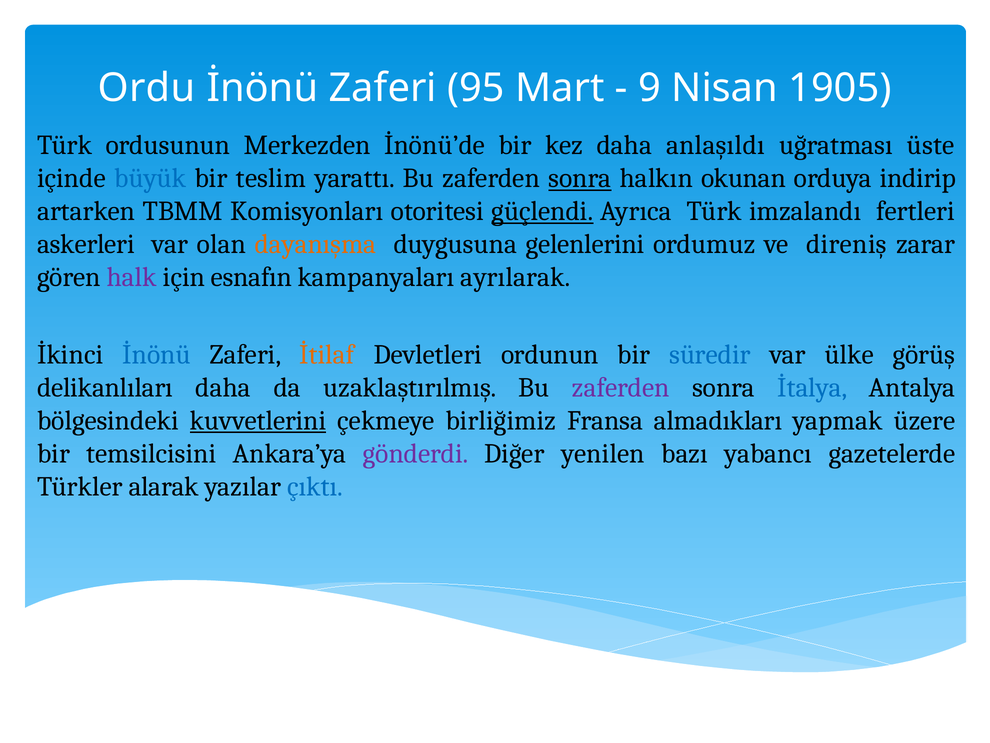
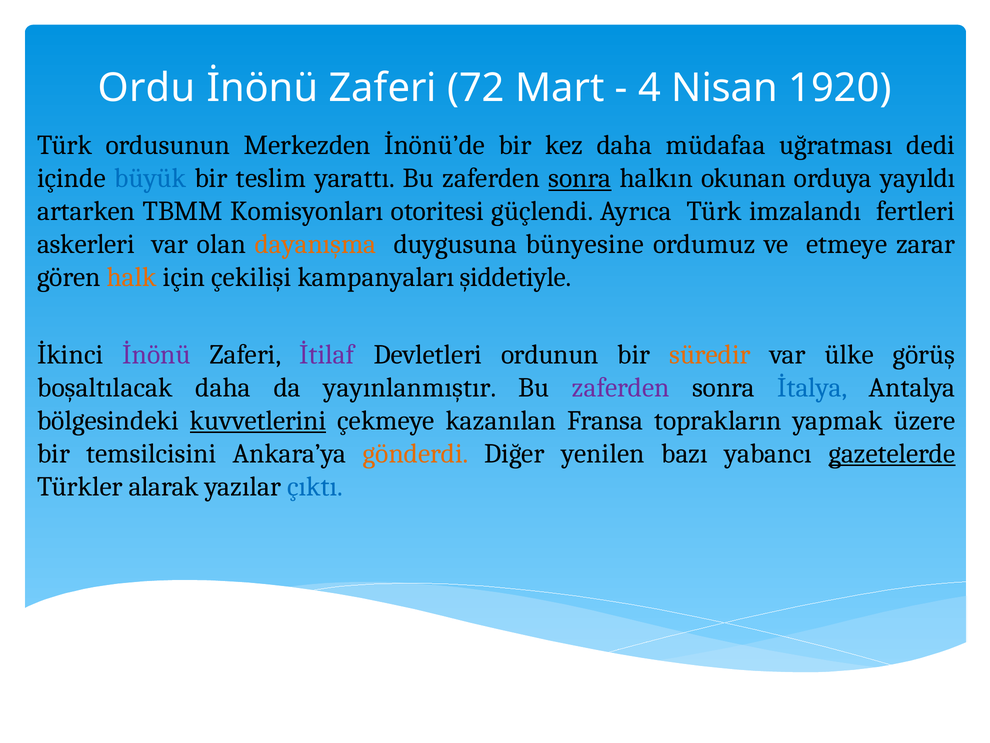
95: 95 -> 72
9: 9 -> 4
1905: 1905 -> 1920
anlaşıldı: anlaşıldı -> müdafaa
üste: üste -> dedi
indirip: indirip -> yayıldı
güçlendi underline: present -> none
gelenlerini: gelenlerini -> bünyesine
direniş: direniş -> etmeye
halk colour: purple -> orange
esnafın: esnafın -> çekilişi
ayrılarak: ayrılarak -> şiddetiyle
İnönü at (156, 354) colour: blue -> purple
İtilaf colour: orange -> purple
süredir colour: blue -> orange
delikanlıları: delikanlıları -> boşaltılacak
uzaklaştırılmış: uzaklaştırılmış -> yayınlanmıştır
birliğimiz: birliğimiz -> kazanılan
almadıkları: almadıkları -> toprakların
gönderdi colour: purple -> orange
gazetelerde underline: none -> present
